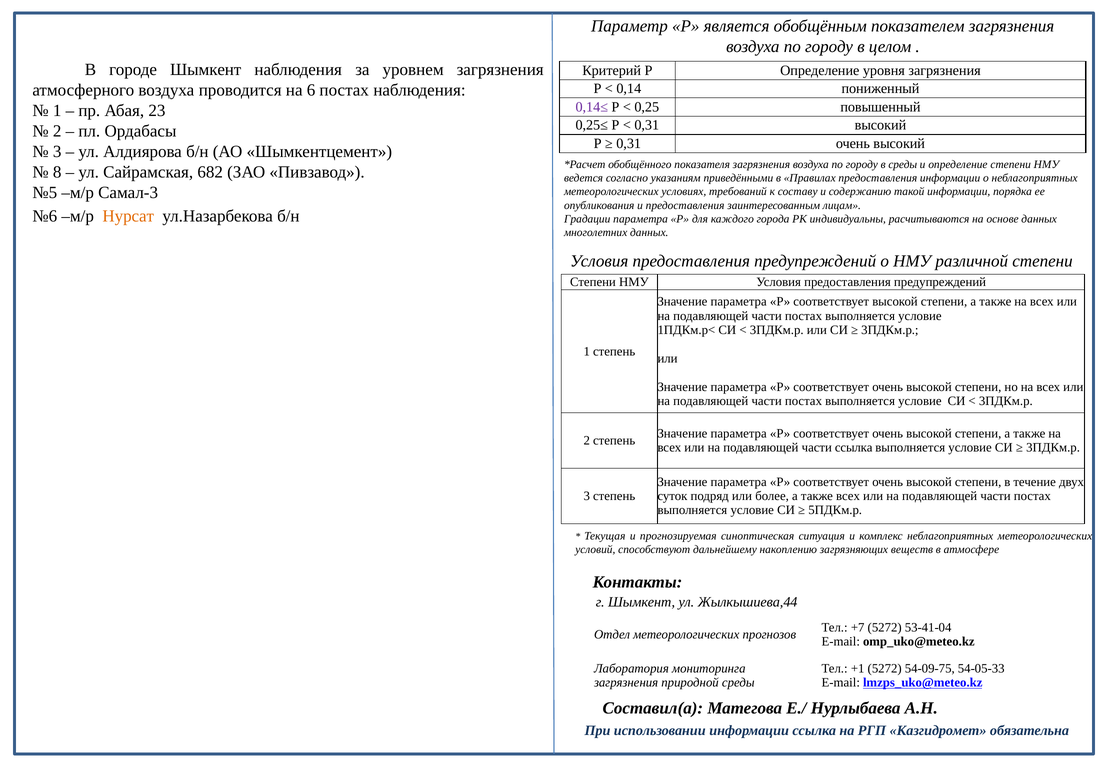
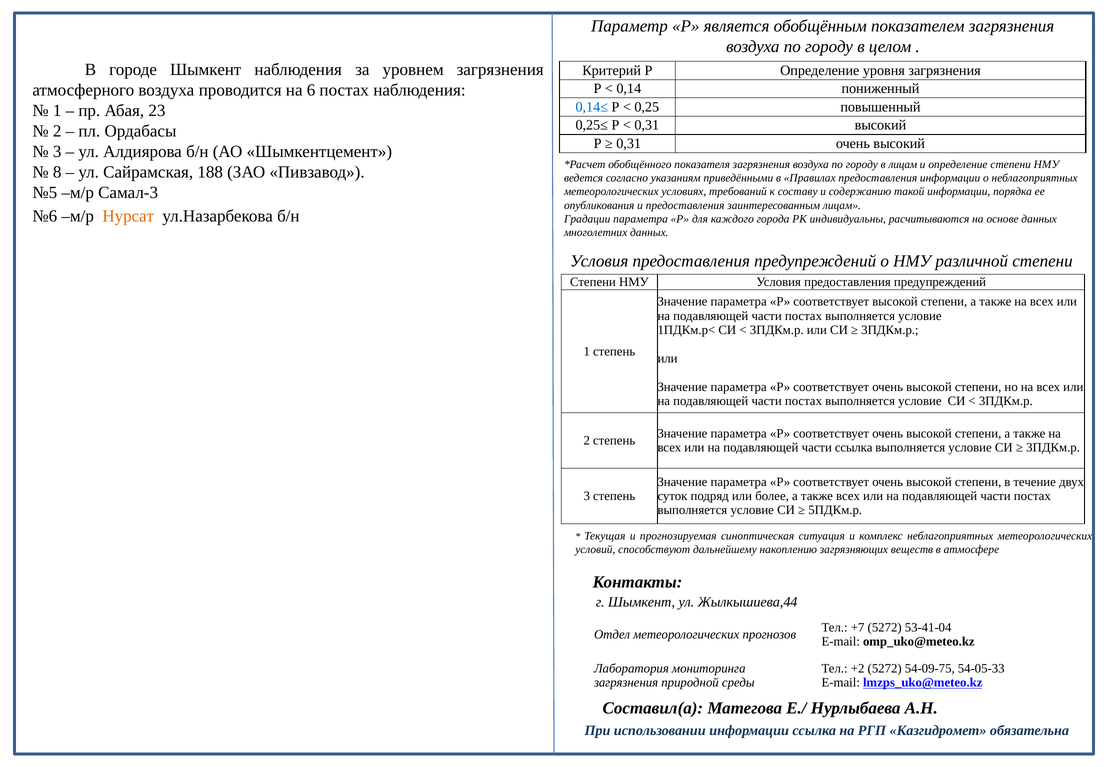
0,14≤ colour: purple -> blue
в среды: среды -> лицам
682: 682 -> 188
+1: +1 -> +2
